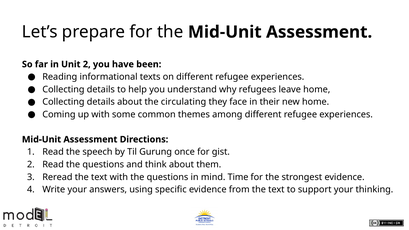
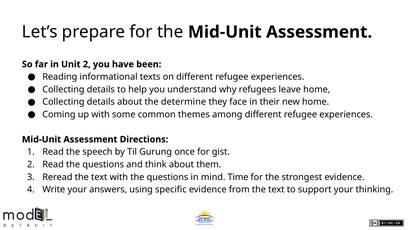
circulating: circulating -> determine
